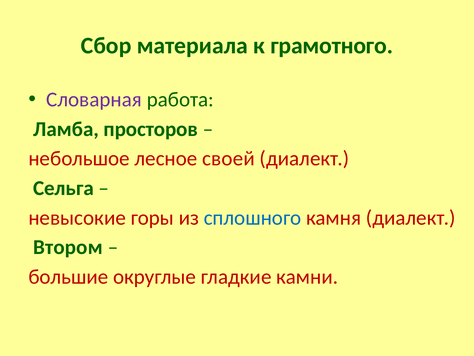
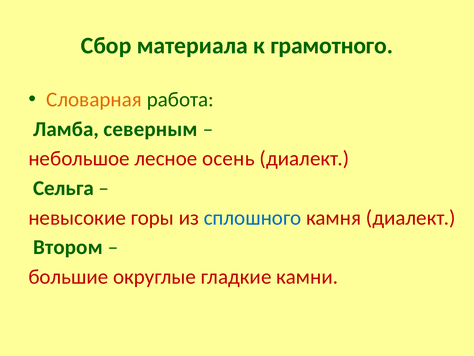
Словарная colour: purple -> orange
просторов: просторов -> северным
своей: своей -> осень
